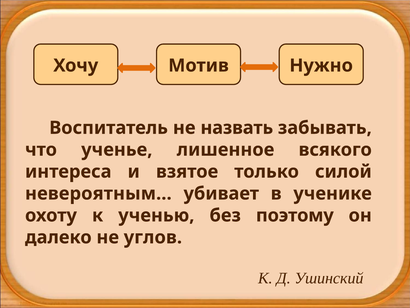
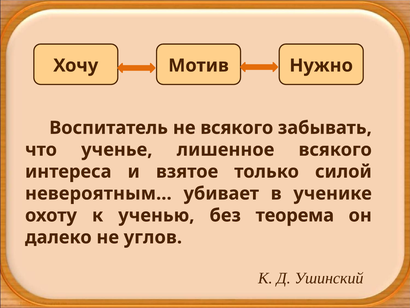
не назвать: назвать -> всякого
поэтому: поэтому -> теорема
